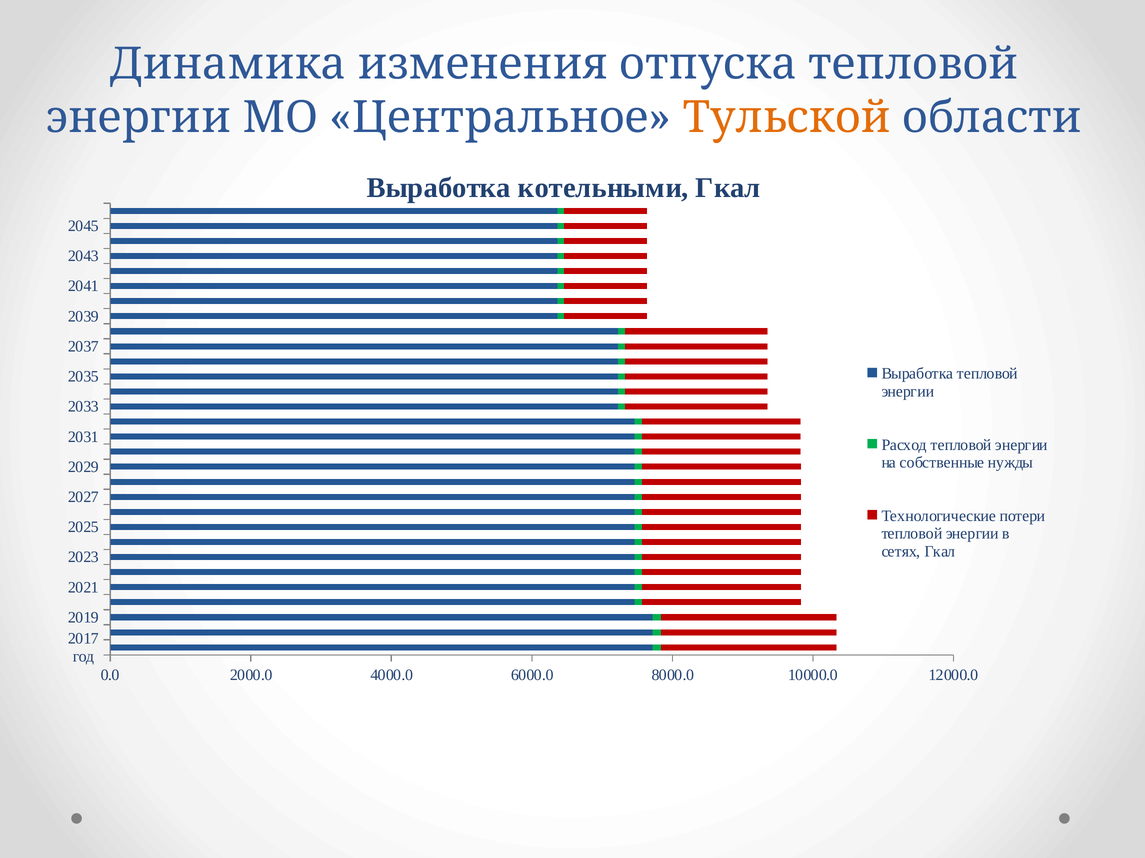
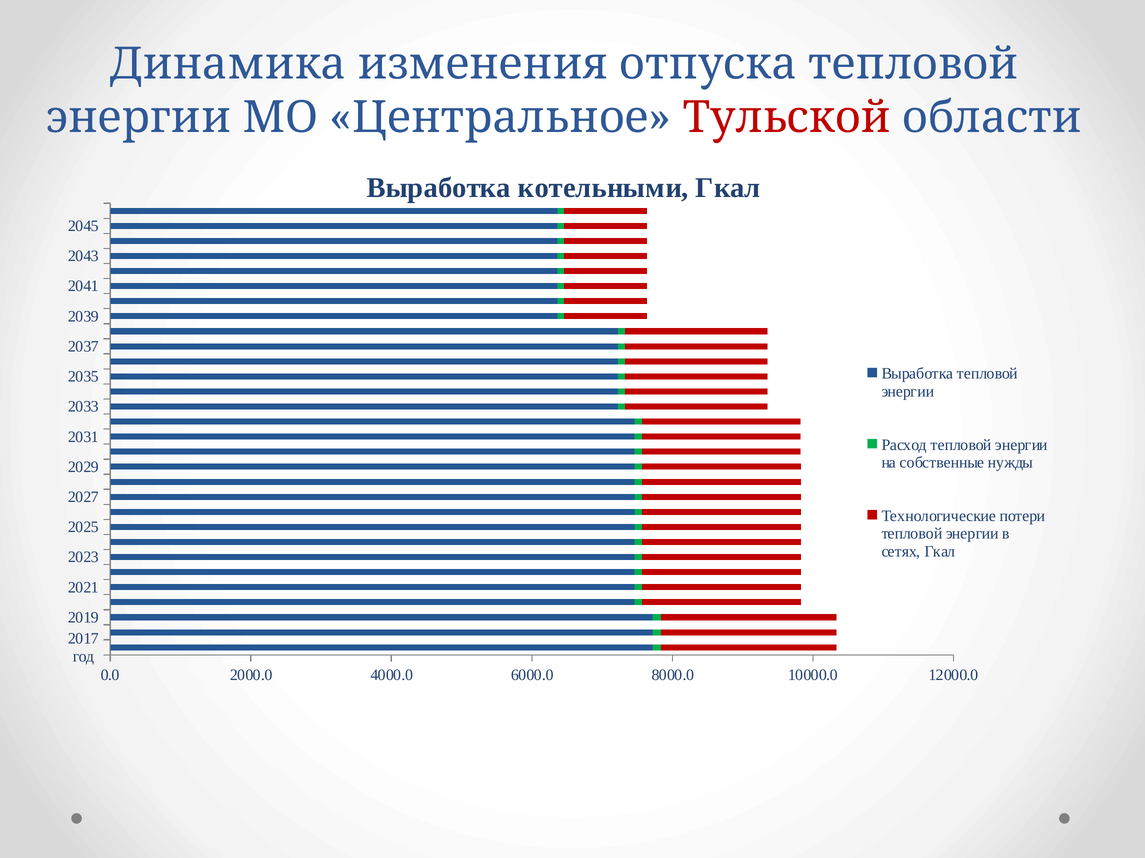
Тульской colour: orange -> red
